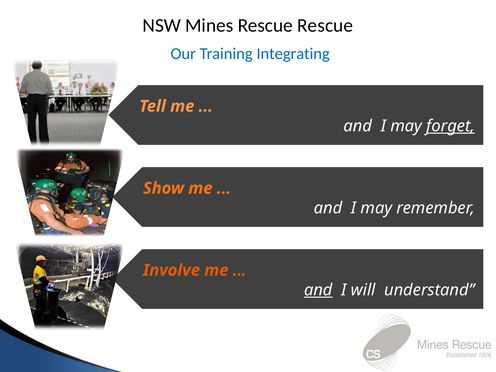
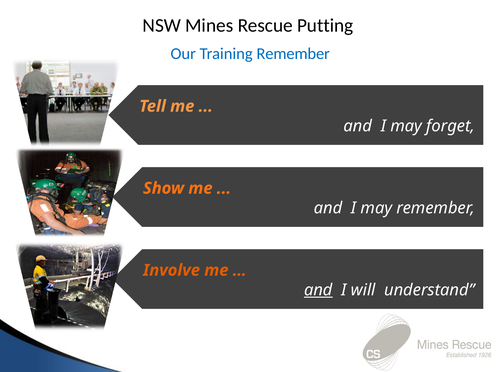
Rescue Rescue: Rescue -> Putting
Training Integrating: Integrating -> Remember
forget underline: present -> none
